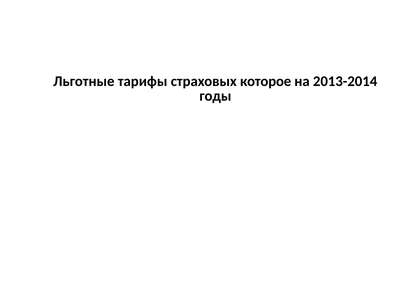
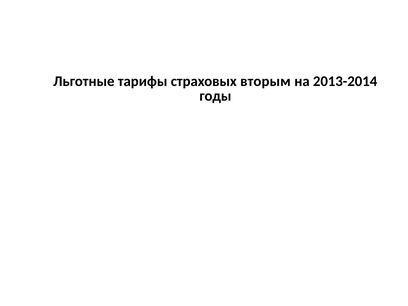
которое: которое -> вторым
